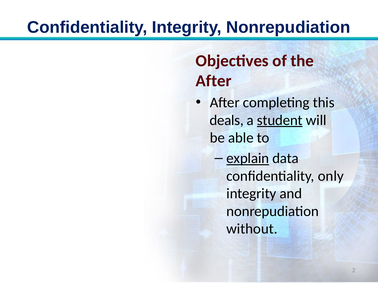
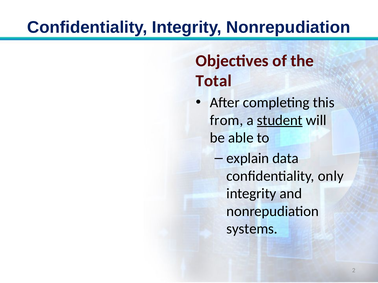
After at (214, 81): After -> Total
deals: deals -> from
explain underline: present -> none
without: without -> systems
